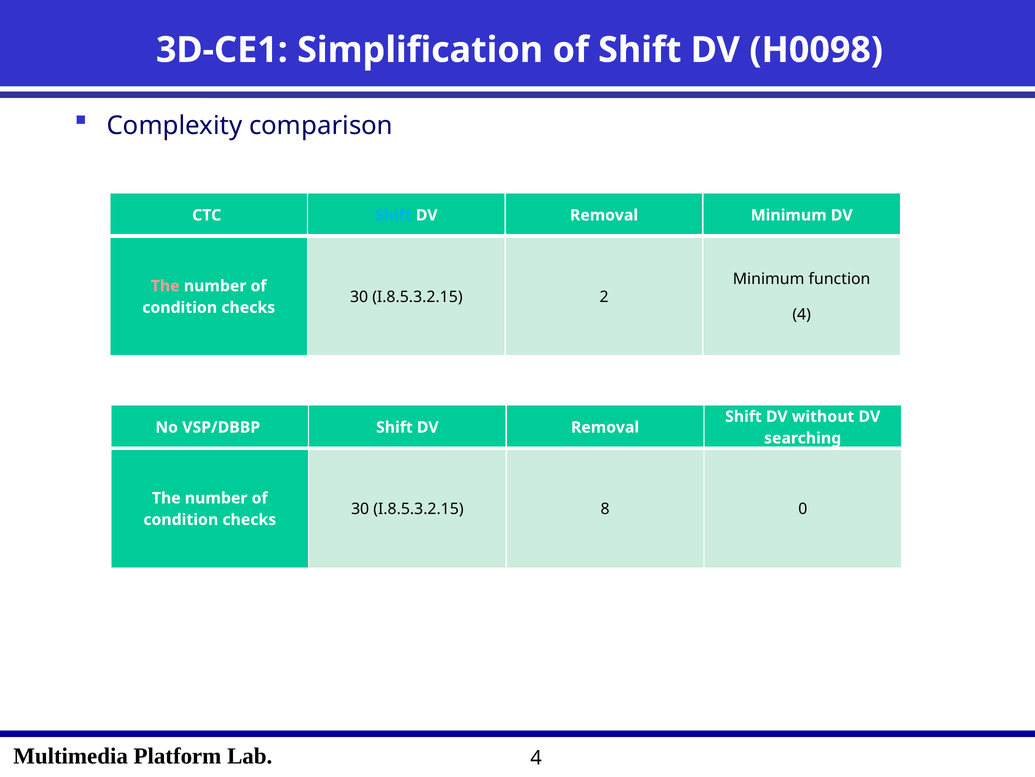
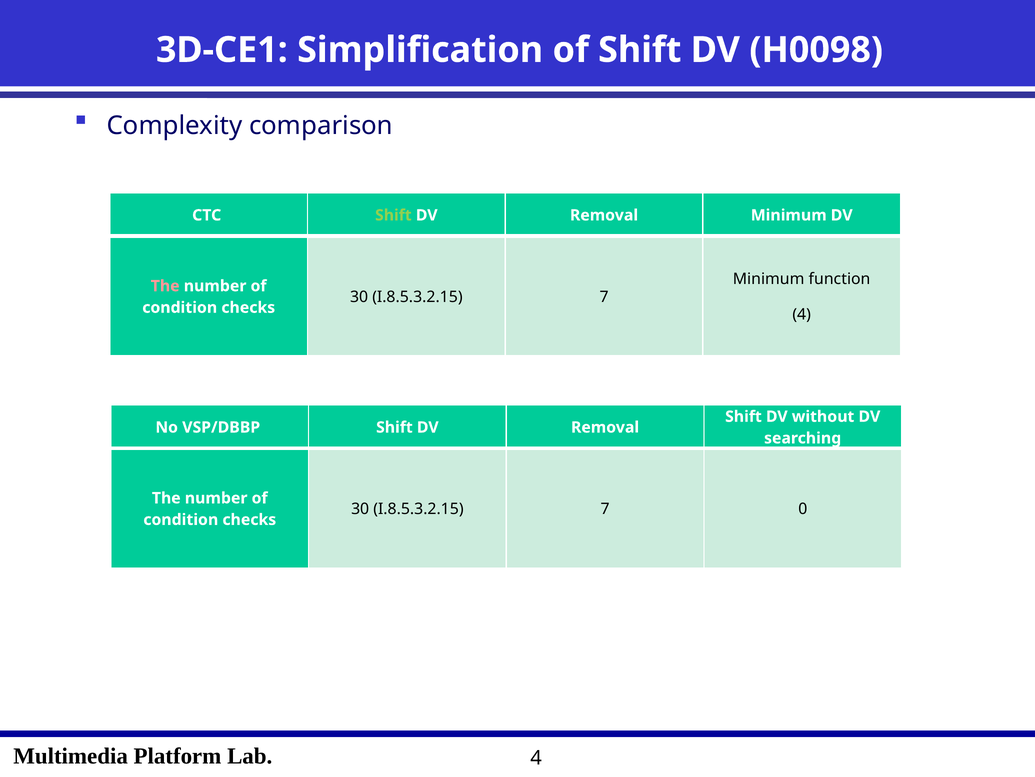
Shift at (393, 215) colour: light blue -> light green
2 at (604, 297): 2 -> 7
8 at (605, 508): 8 -> 7
